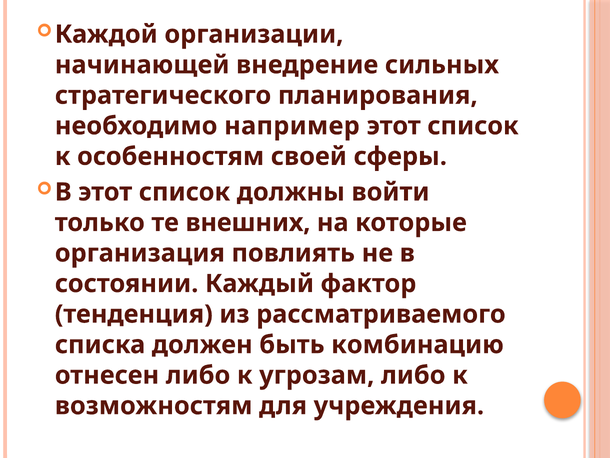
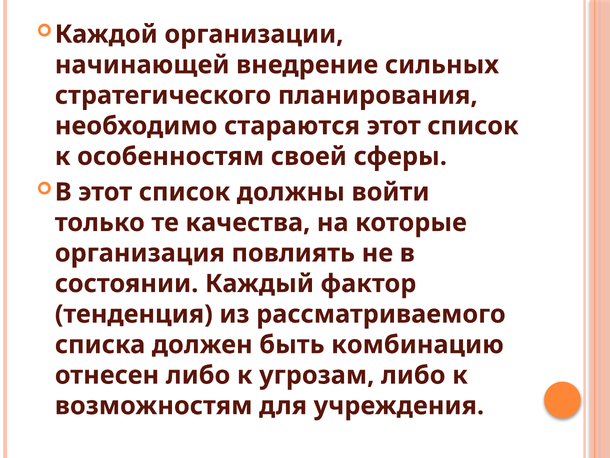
например: например -> стараются
внешних: внешних -> качества
